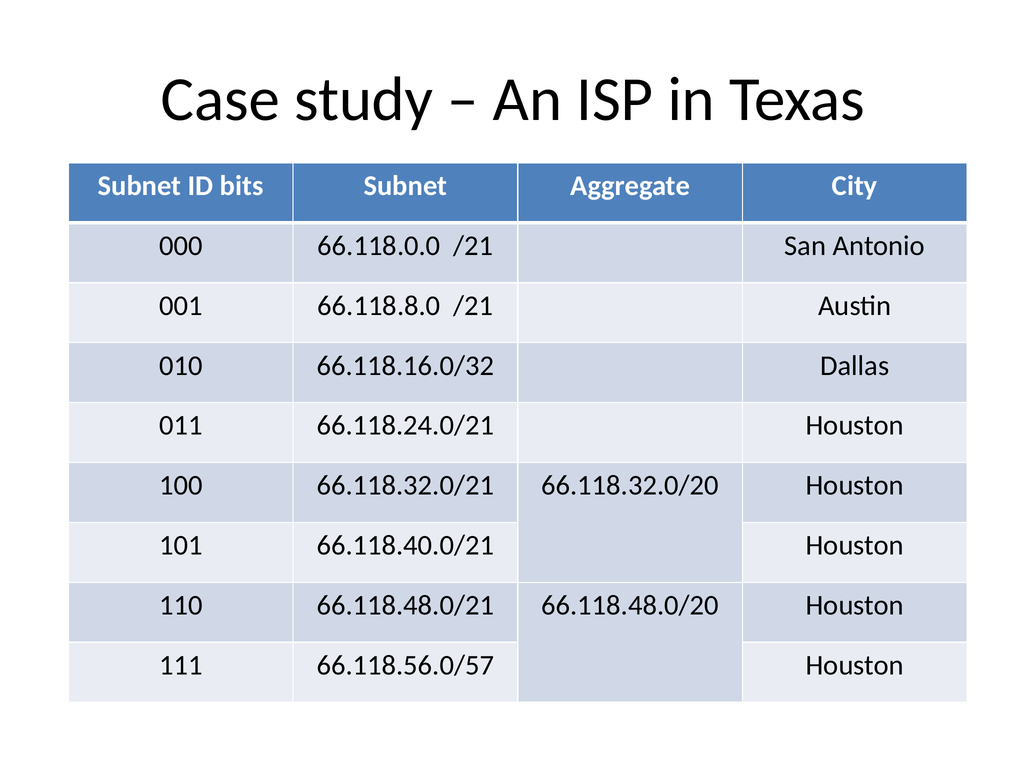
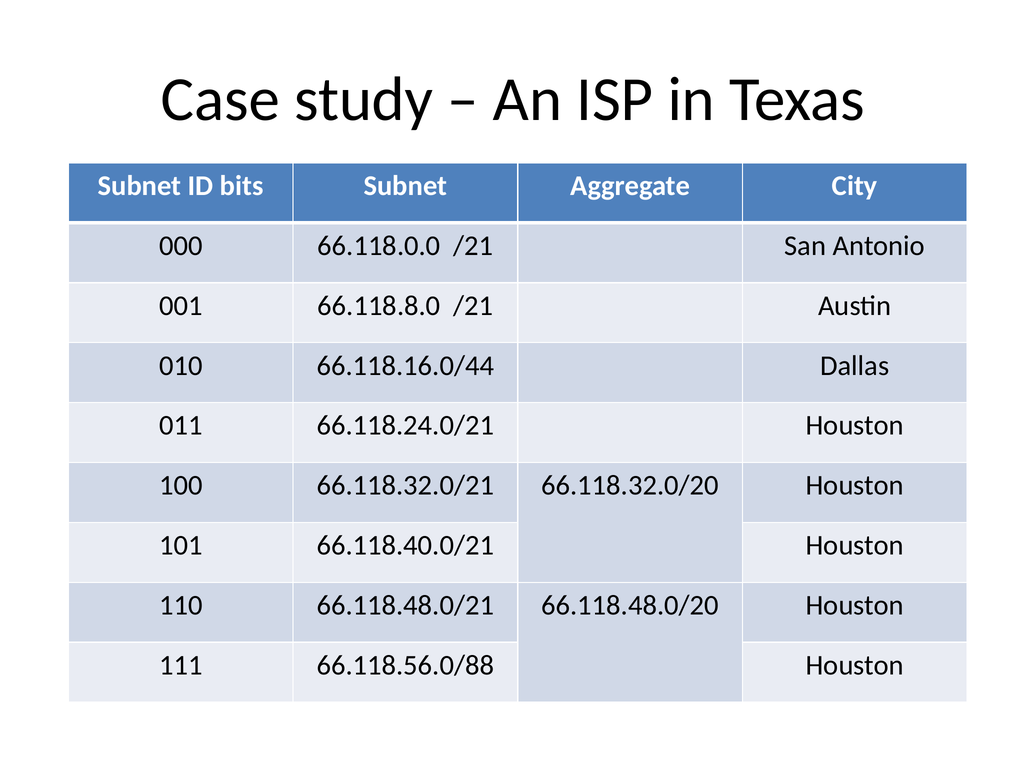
66.118.16.0/32: 66.118.16.0/32 -> 66.118.16.0/44
66.118.56.0/57: 66.118.56.0/57 -> 66.118.56.0/88
